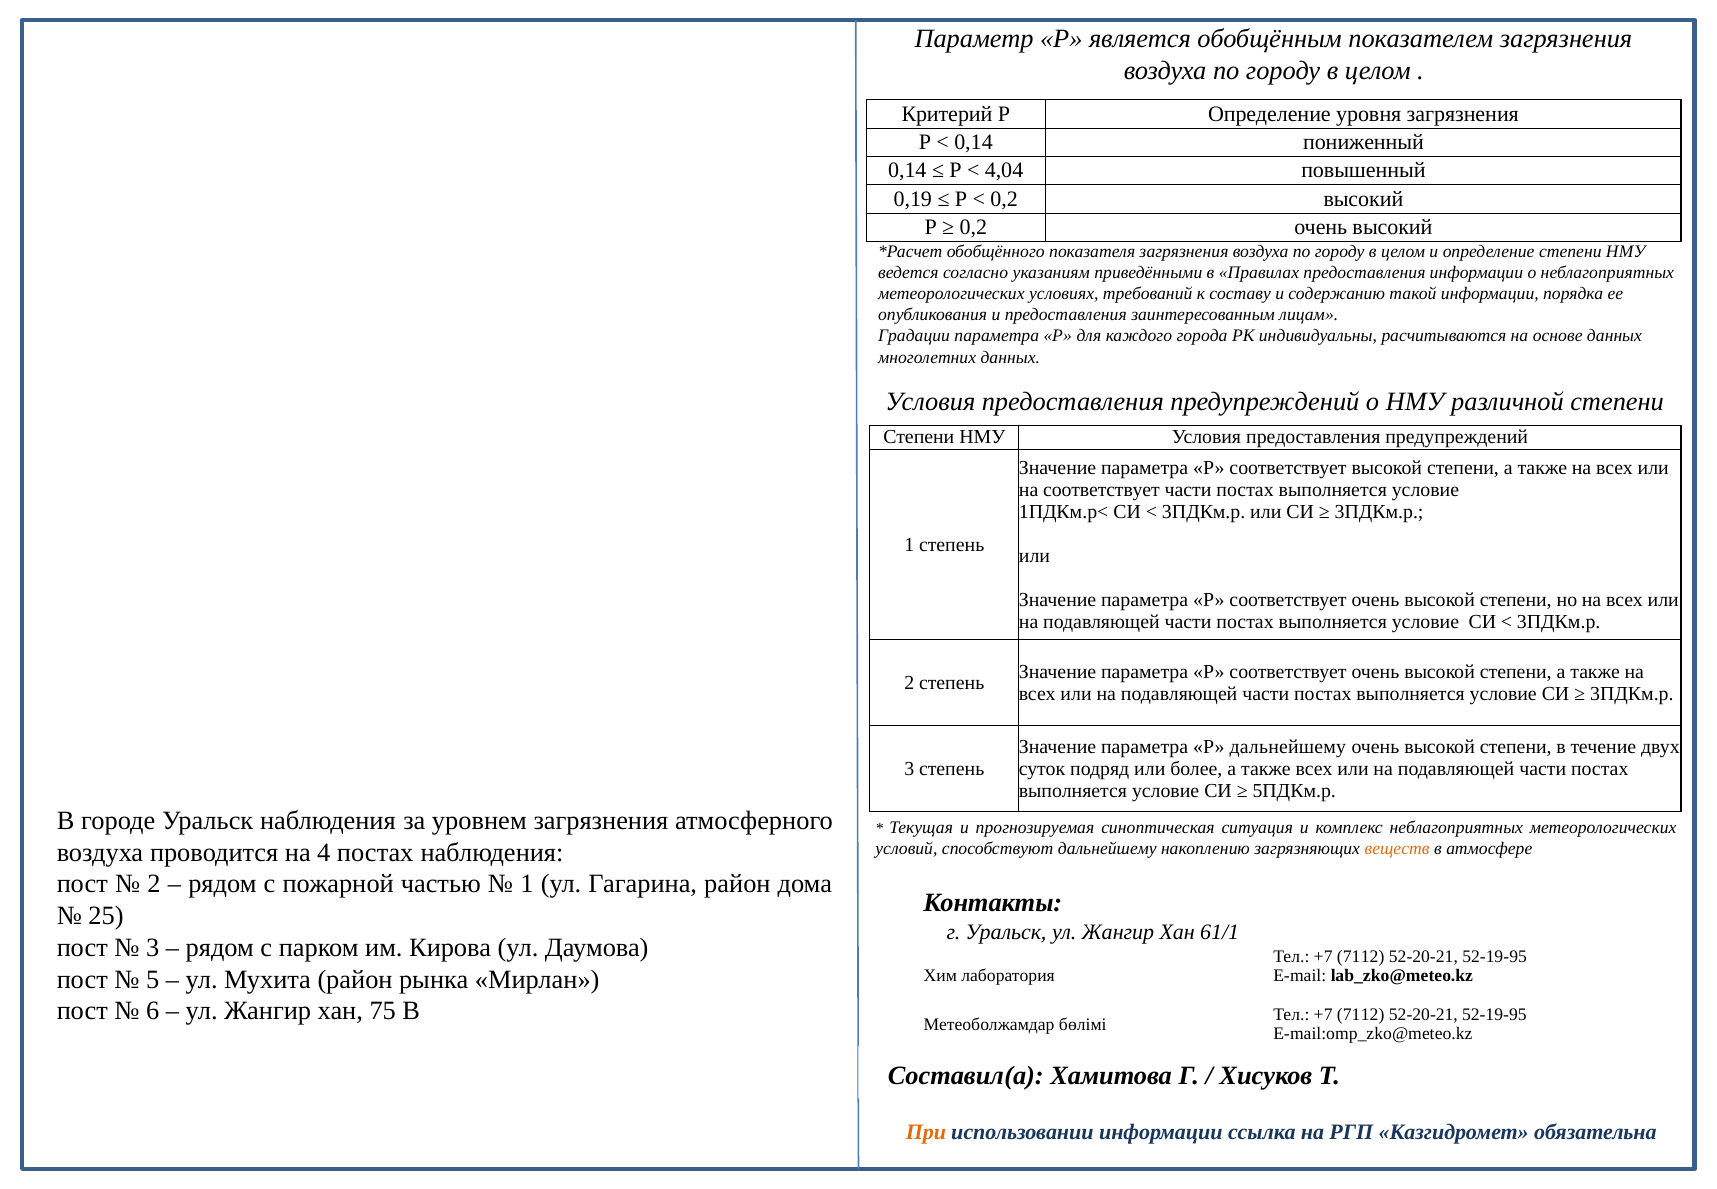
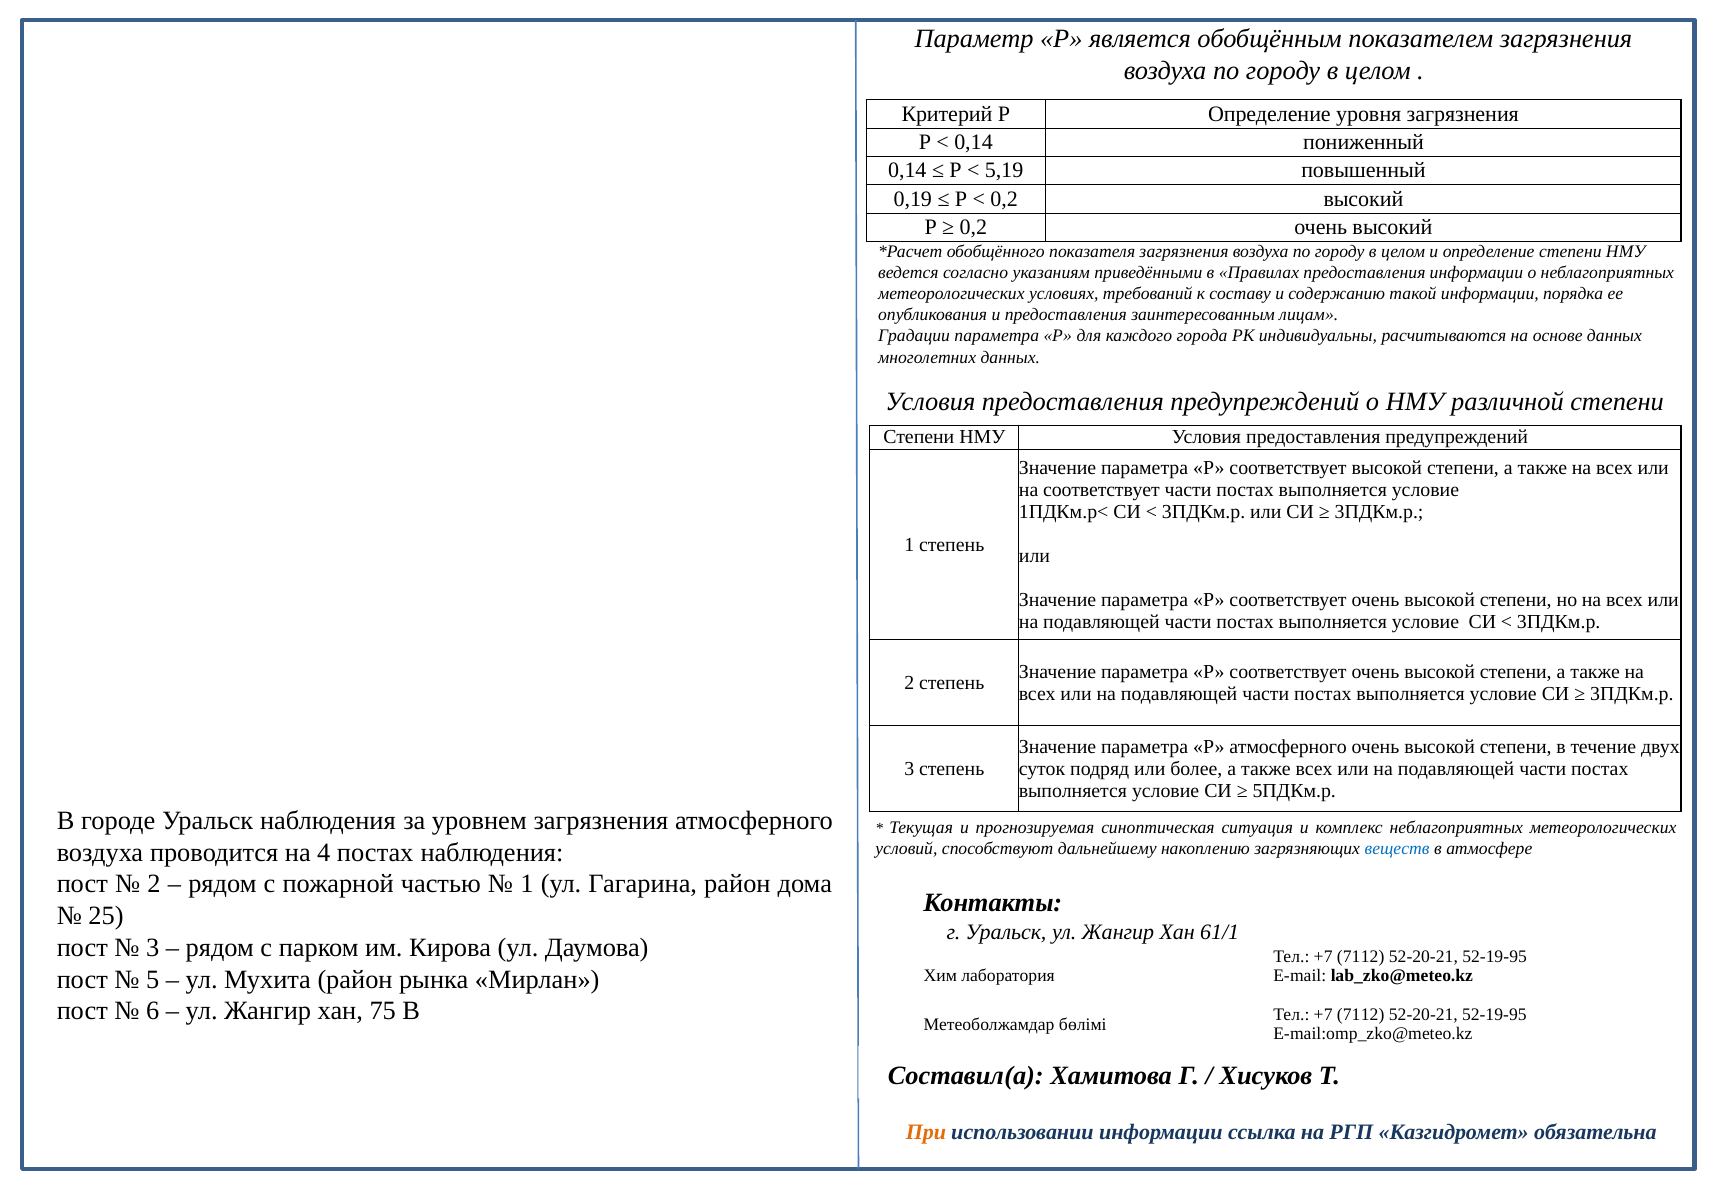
4,04: 4,04 -> 5,19
Р дальнейшему: дальнейшему -> атмосферного
веществ colour: orange -> blue
